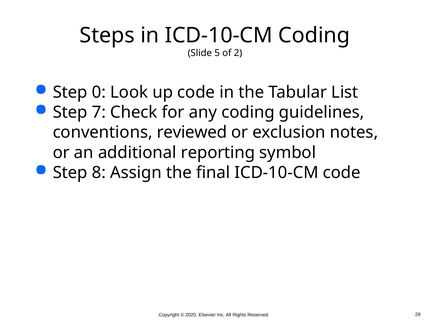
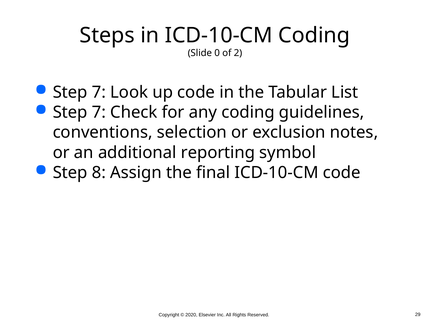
5: 5 -> 0
0 at (99, 92): 0 -> 7
reviewed: reviewed -> selection
